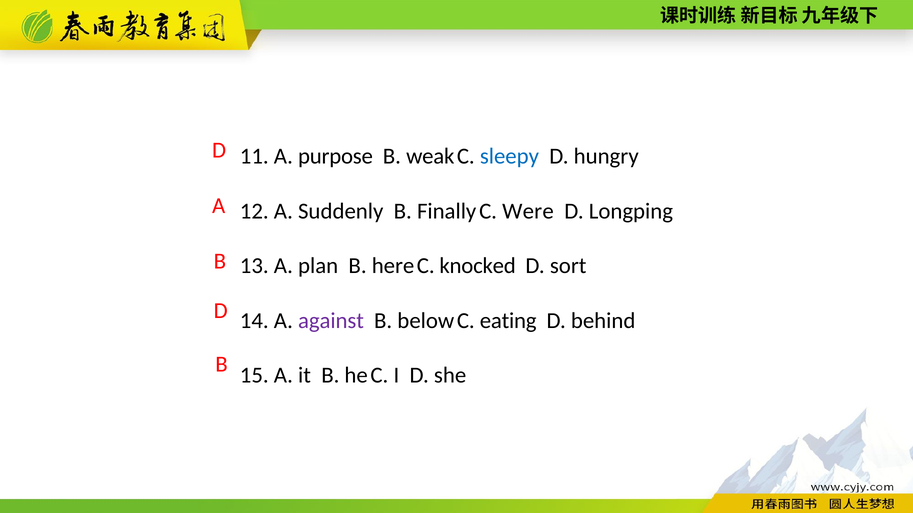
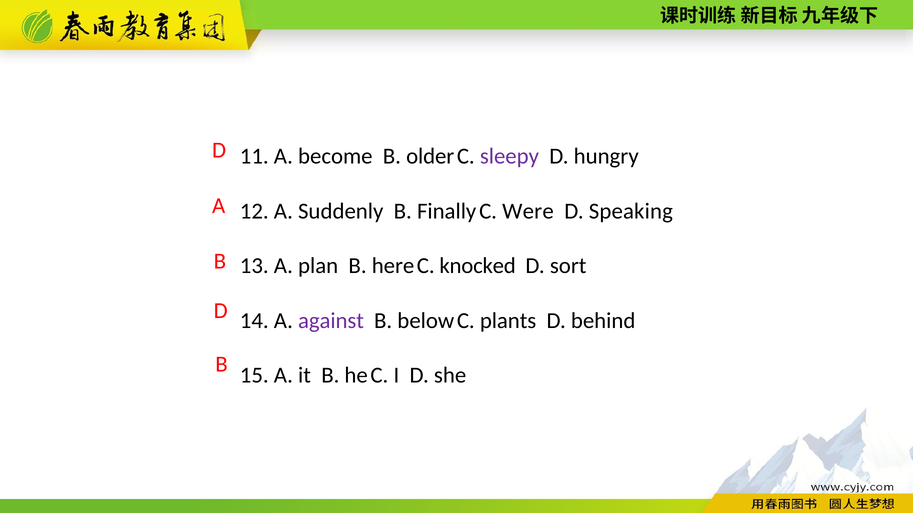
purpose: purpose -> become
weak: weak -> older
sleepy colour: blue -> purple
Longping: Longping -> Speaking
eating: eating -> plants
